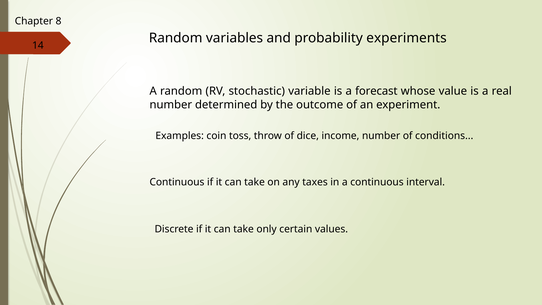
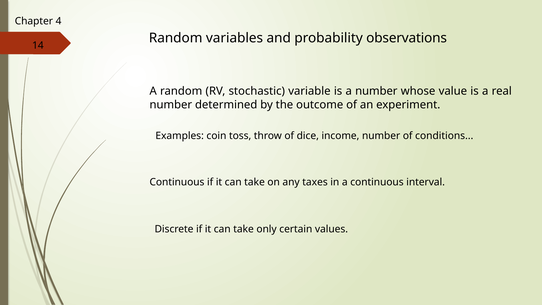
8: 8 -> 4
experiments: experiments -> observations
a forecast: forecast -> number
